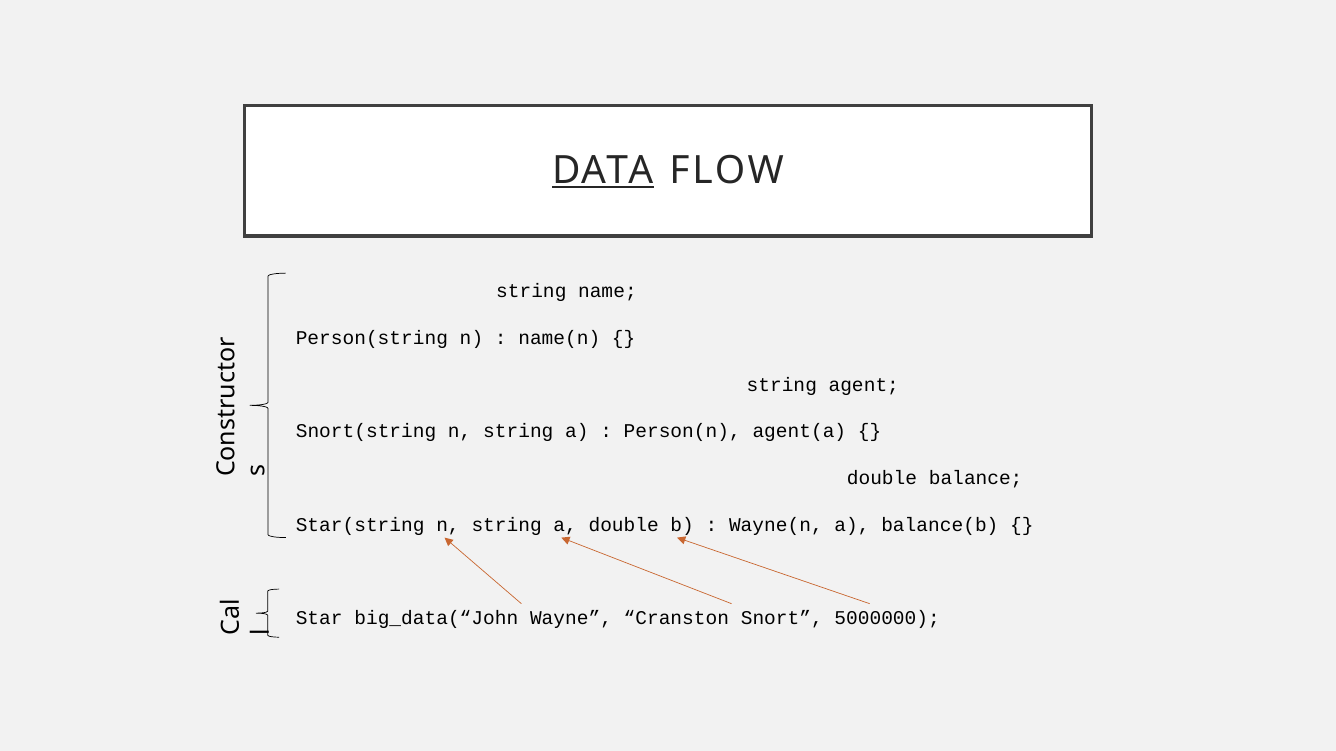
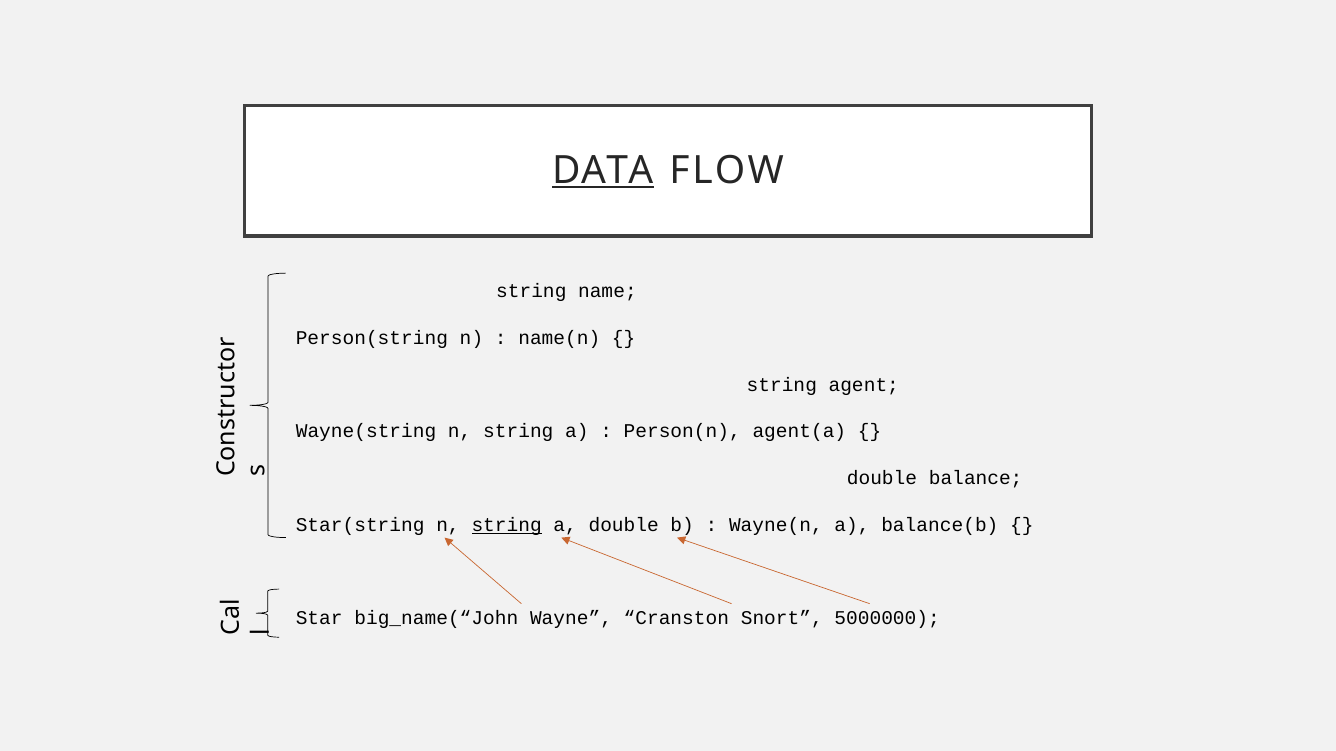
Snort(string: Snort(string -> Wayne(string
string at (507, 525) underline: none -> present
big_data(“John: big_data(“John -> big_name(“John
